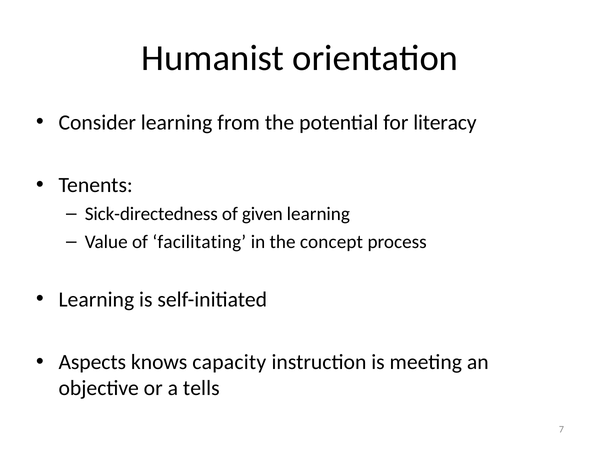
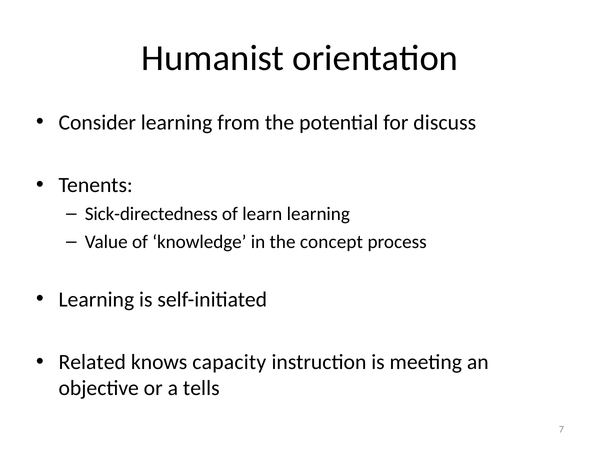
literacy: literacy -> discuss
given: given -> learn
facilitating: facilitating -> knowledge
Aspects: Aspects -> Related
